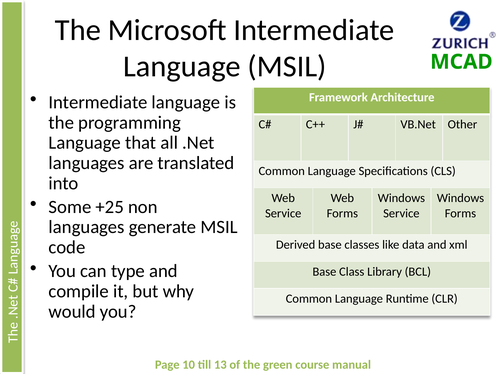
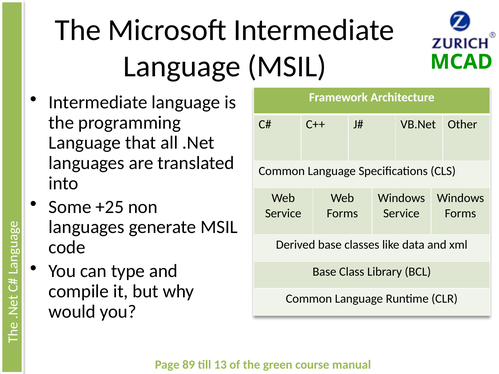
10: 10 -> 89
